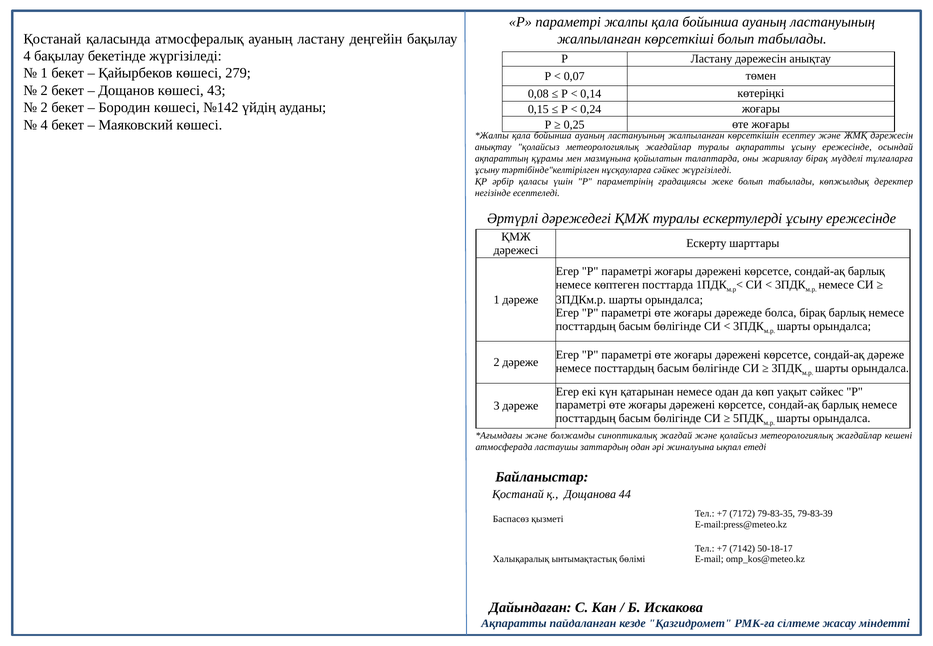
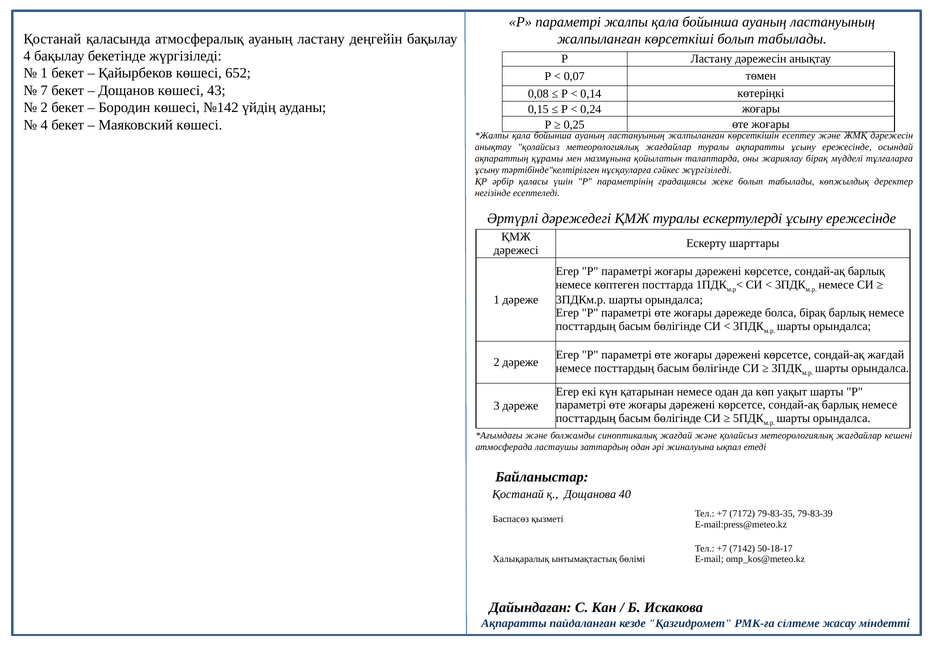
279: 279 -> 652
2 at (44, 90): 2 -> 7
сондай-ақ дәреже: дәреже -> жағдай
уақыт сәйкес: сәйкес -> шарты
44: 44 -> 40
